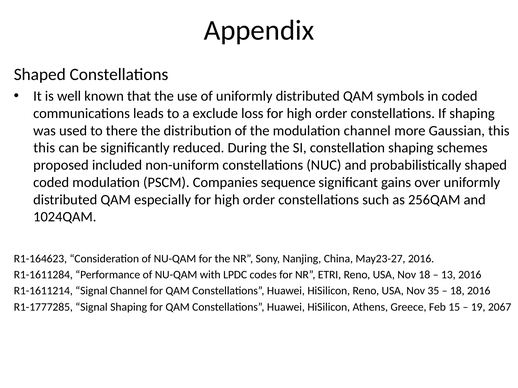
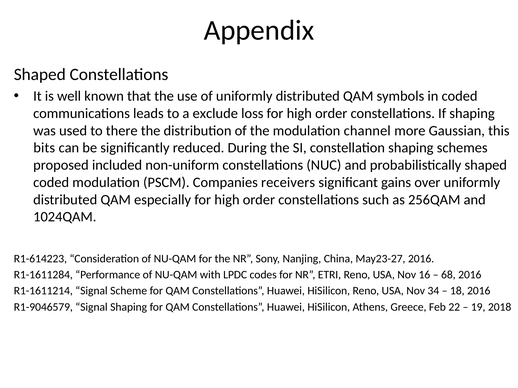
this at (44, 148): this -> bits
sequence: sequence -> receivers
R1-164623: R1-164623 -> R1-614223
Nov 18: 18 -> 16
13: 13 -> 68
Signal Channel: Channel -> Scheme
35: 35 -> 34
R1-1777285: R1-1777285 -> R1-9046579
15: 15 -> 22
2067: 2067 -> 2018
